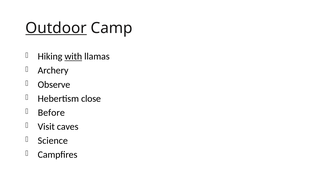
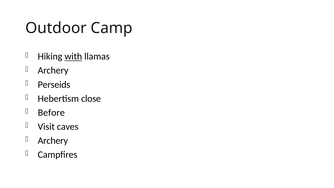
Outdoor underline: present -> none
Observe: Observe -> Perseids
Science at (53, 140): Science -> Archery
